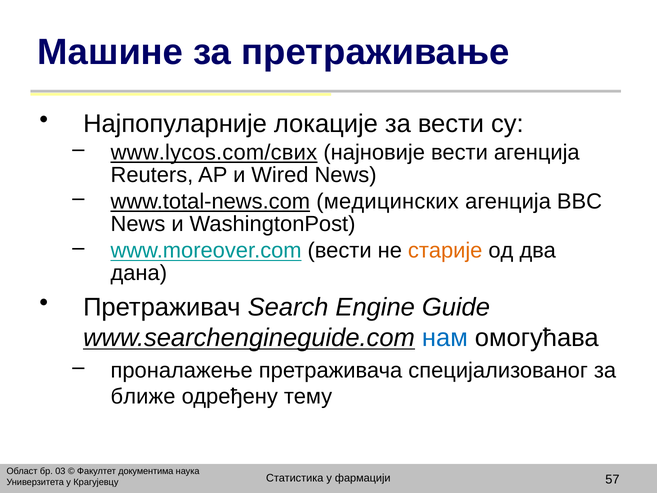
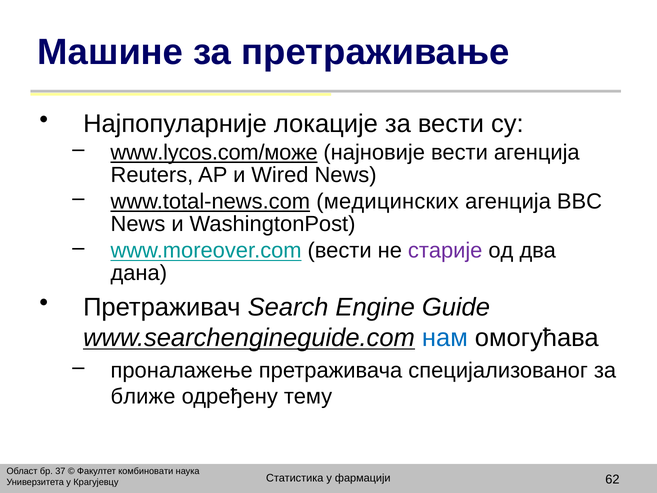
www.lycos.com/свих: www.lycos.com/свих -> www.lycos.com/може
старије colour: orange -> purple
03: 03 -> 37
документима: документима -> комбиновати
57: 57 -> 62
